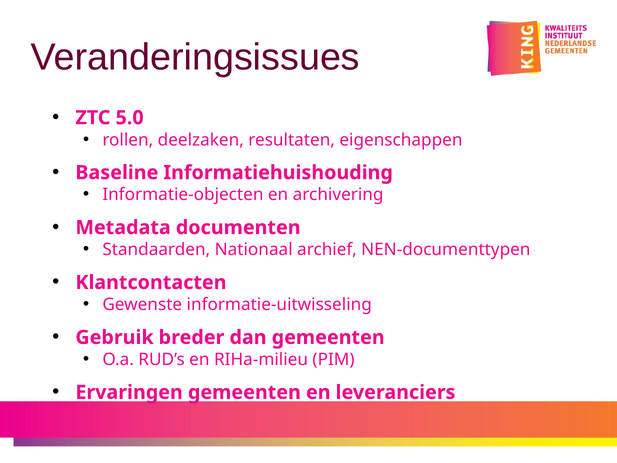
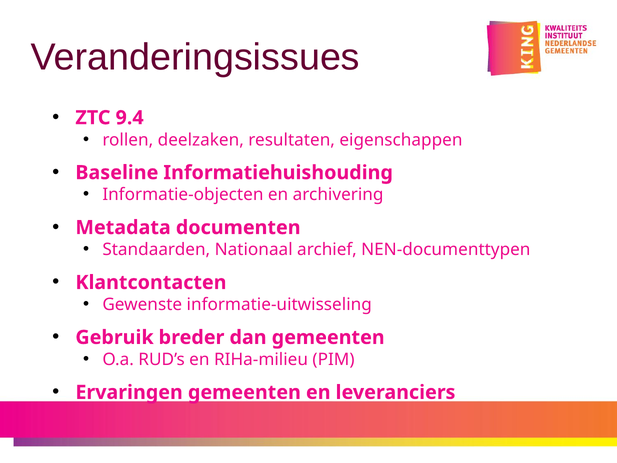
5.0: 5.0 -> 9.4
